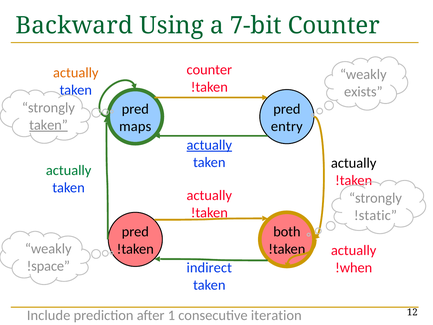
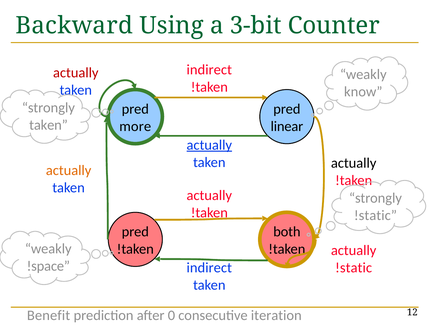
7-bit: 7-bit -> 3-bit
counter at (209, 70): counter -> indirect
actually at (76, 73) colour: orange -> red
exists: exists -> know
taken at (48, 125) underline: present -> none
maps: maps -> more
entry: entry -> linear
actually at (69, 170) colour: green -> orange
!when at (354, 268): !when -> !static
Include: Include -> Benefit
1: 1 -> 0
